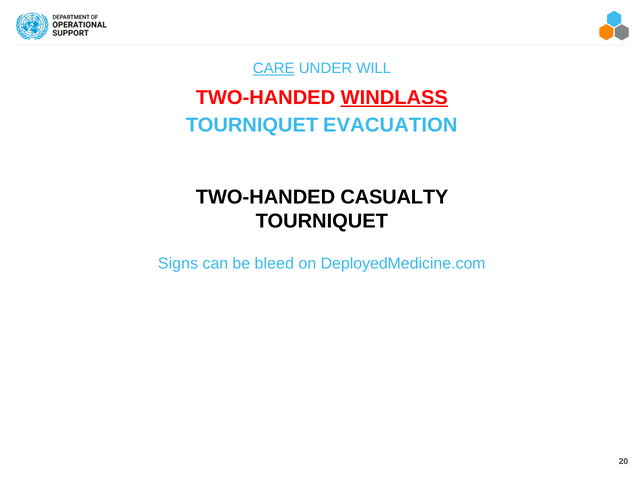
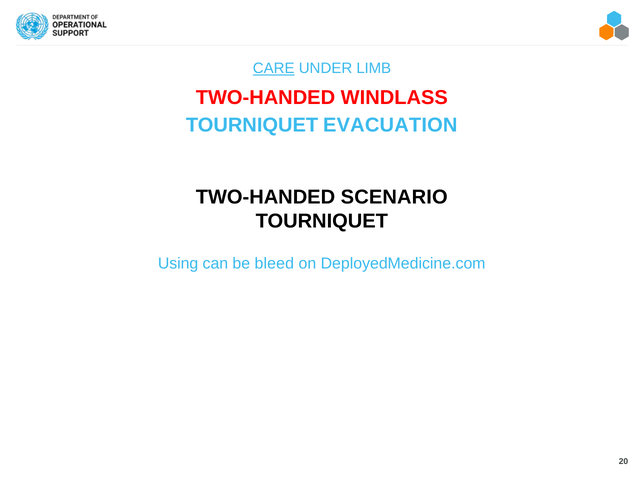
WILL: WILL -> LIMB
WINDLASS underline: present -> none
CASUALTY: CASUALTY -> SCENARIO
Signs: Signs -> Using
